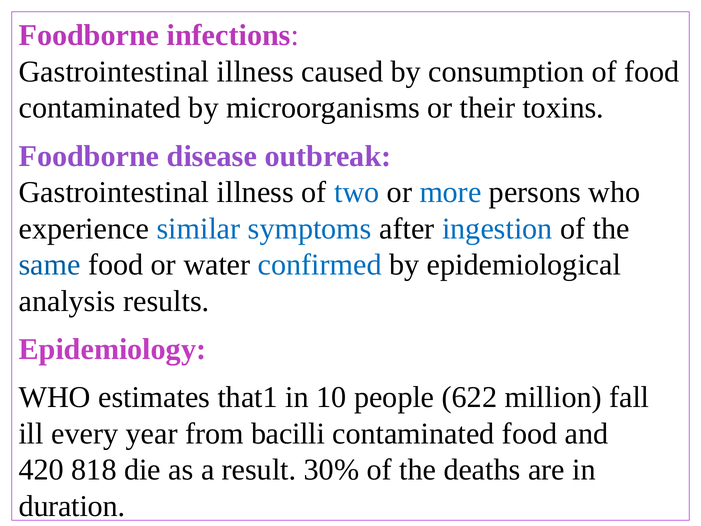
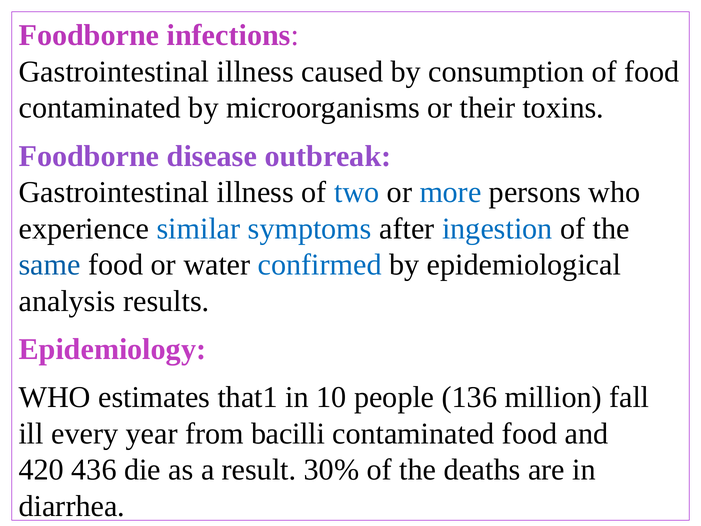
622: 622 -> 136
818: 818 -> 436
duration: duration -> diarrhea
